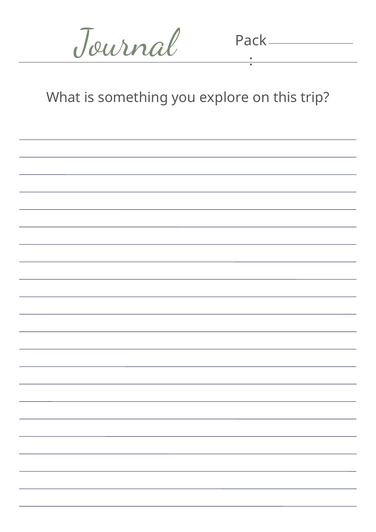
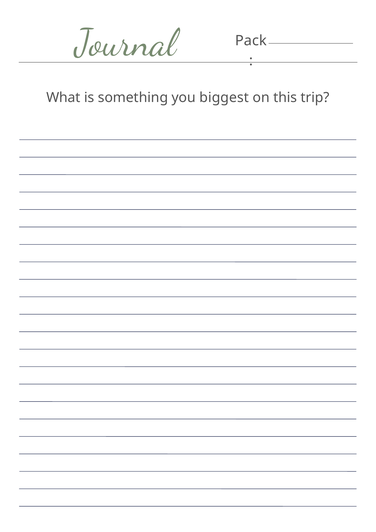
explore: explore -> biggest
